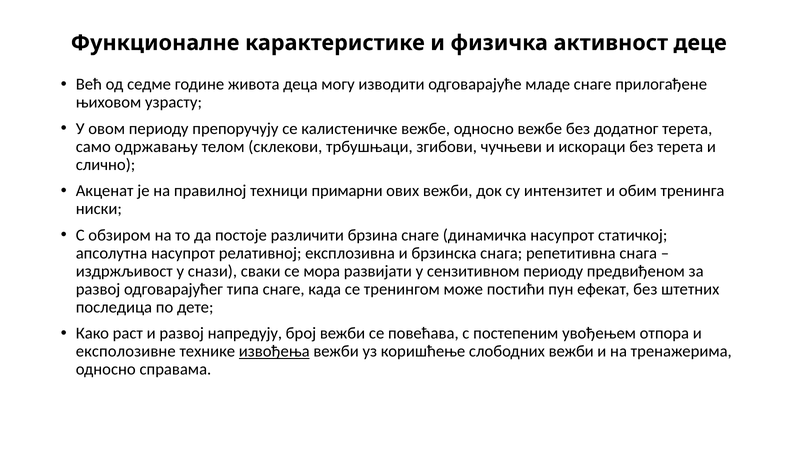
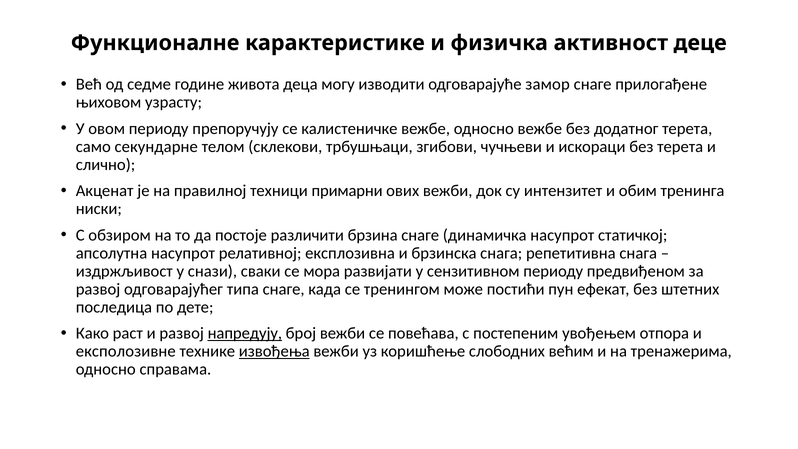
младе: младе -> замор
одржавању: одржавању -> секундарне
напредују underline: none -> present
слободних вежби: вежби -> већим
